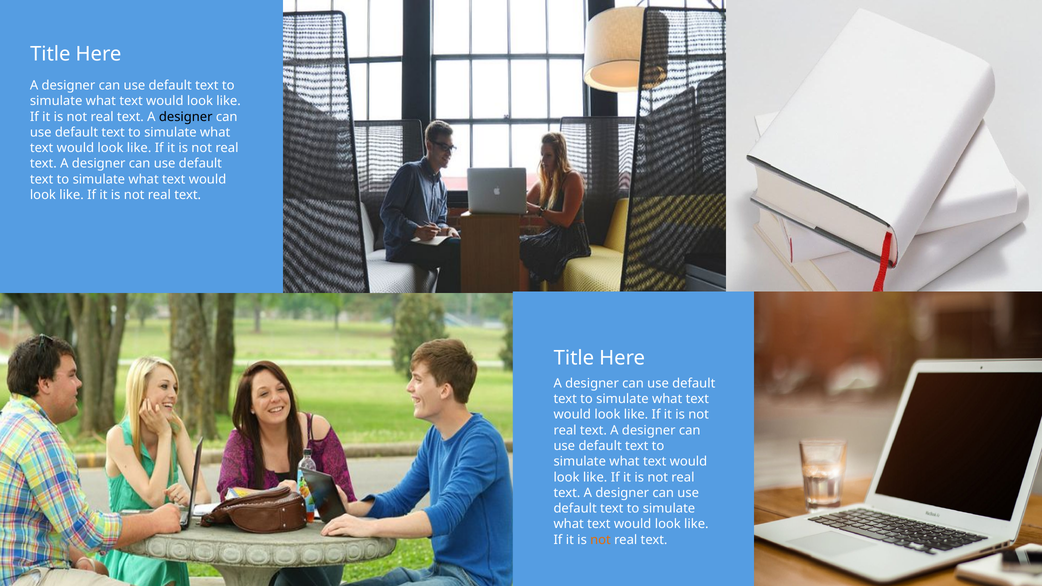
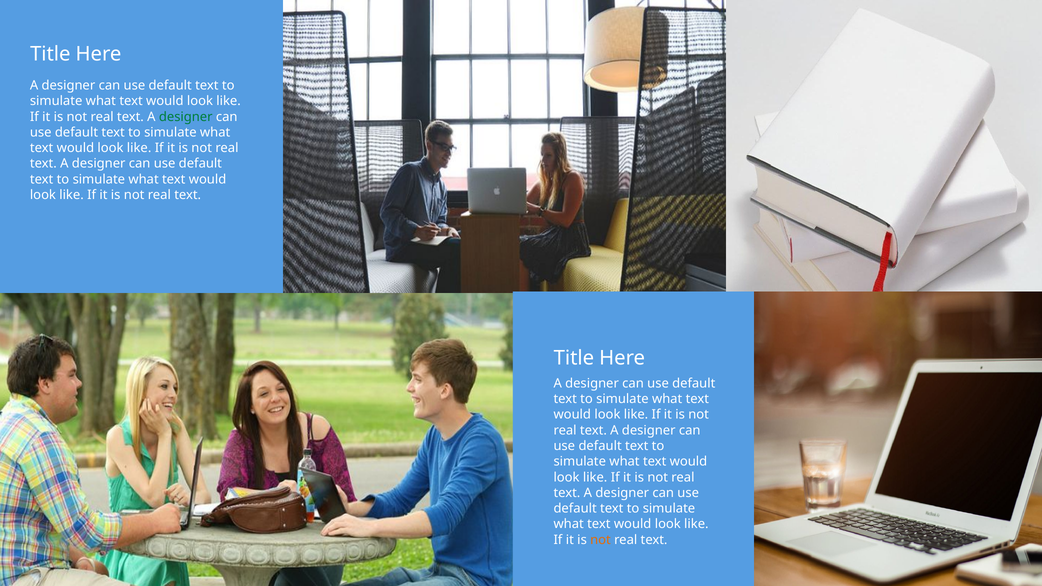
designer at (186, 117) colour: black -> green
